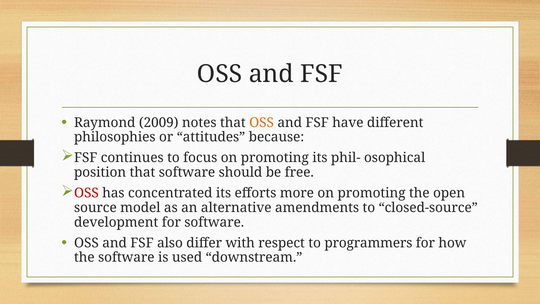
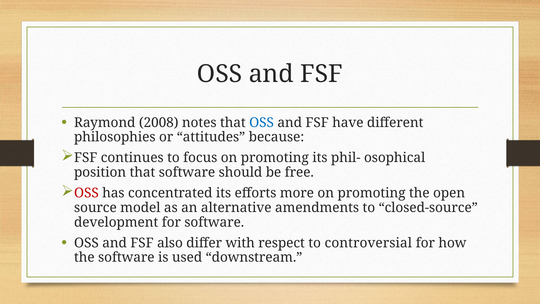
2009: 2009 -> 2008
OSS at (262, 122) colour: orange -> blue
programmers: programmers -> controversial
